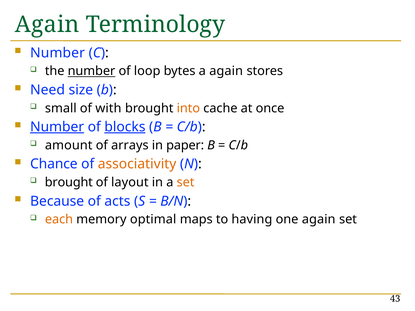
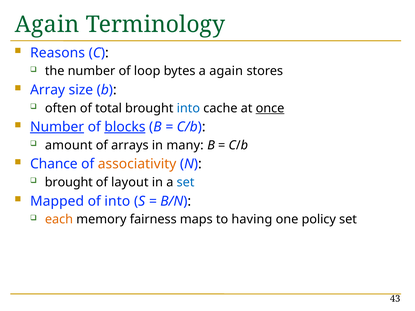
Number at (58, 53): Number -> Reasons
number at (91, 71) underline: present -> none
Need: Need -> Array
small: small -> often
with: with -> total
into at (188, 108) colour: orange -> blue
once underline: none -> present
paper: paper -> many
set at (186, 183) colour: orange -> blue
Because: Because -> Mapped
of acts: acts -> into
optimal: optimal -> fairness
one again: again -> policy
